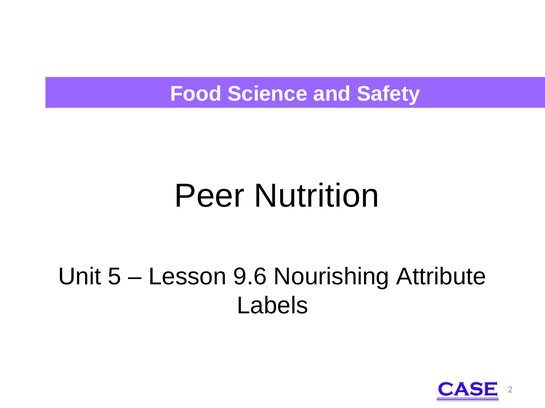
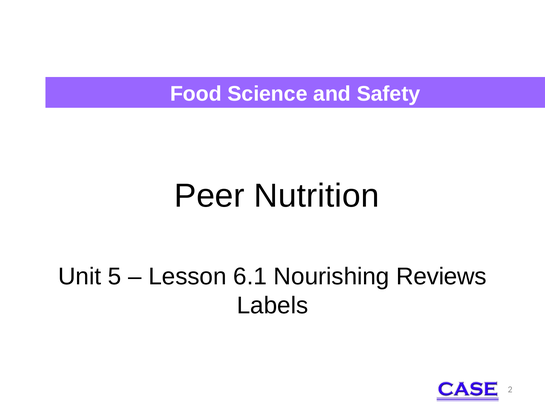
9.6: 9.6 -> 6.1
Attribute: Attribute -> Reviews
